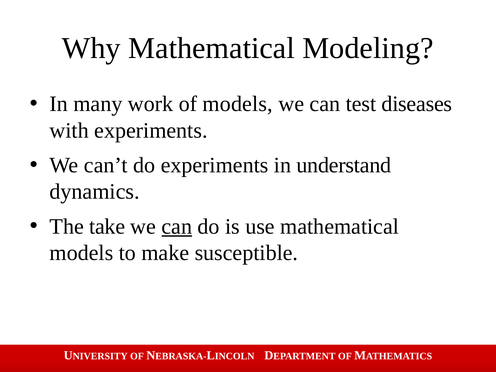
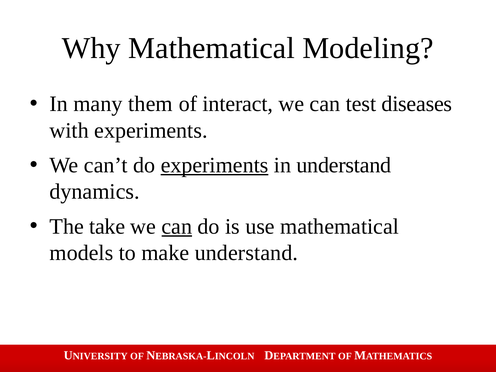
work: work -> them
of models: models -> interact
experiments at (215, 165) underline: none -> present
make susceptible: susceptible -> understand
